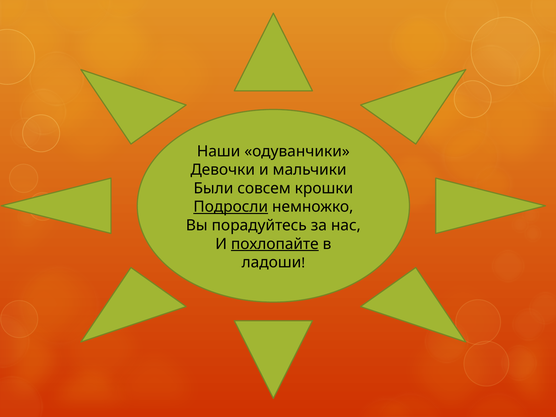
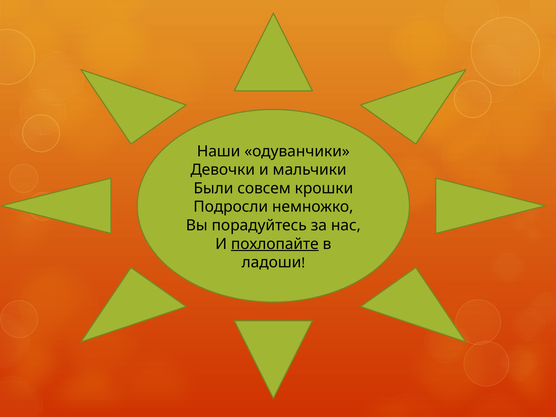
Подросли underline: present -> none
